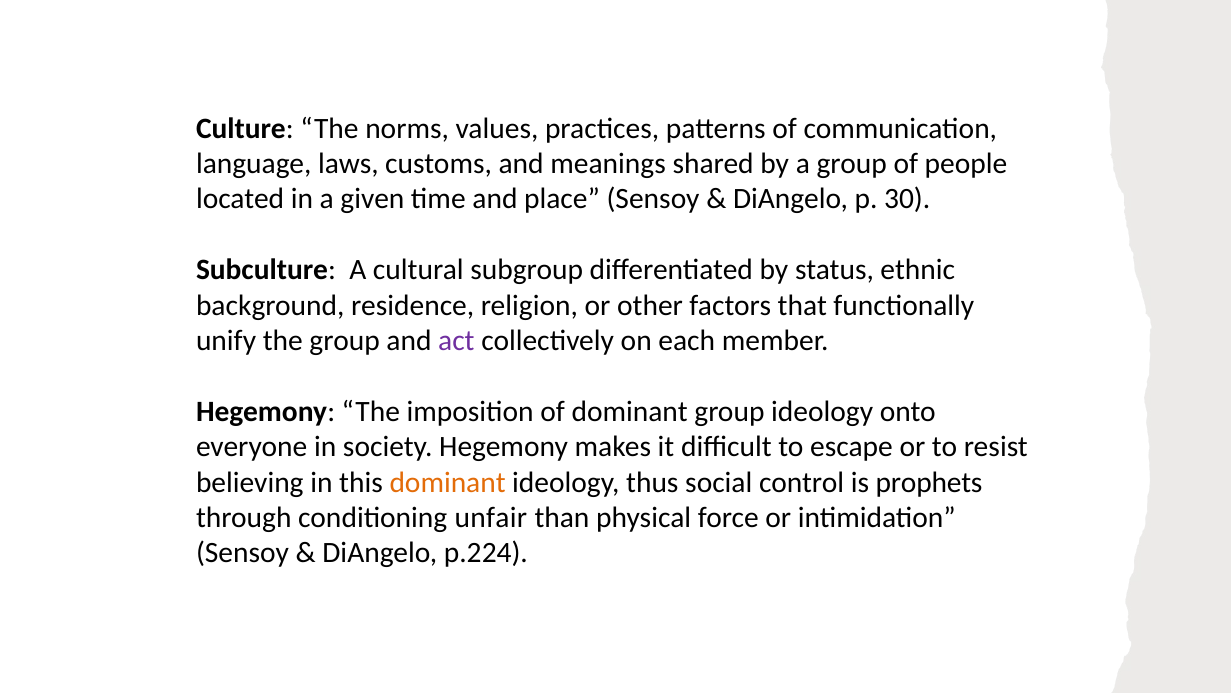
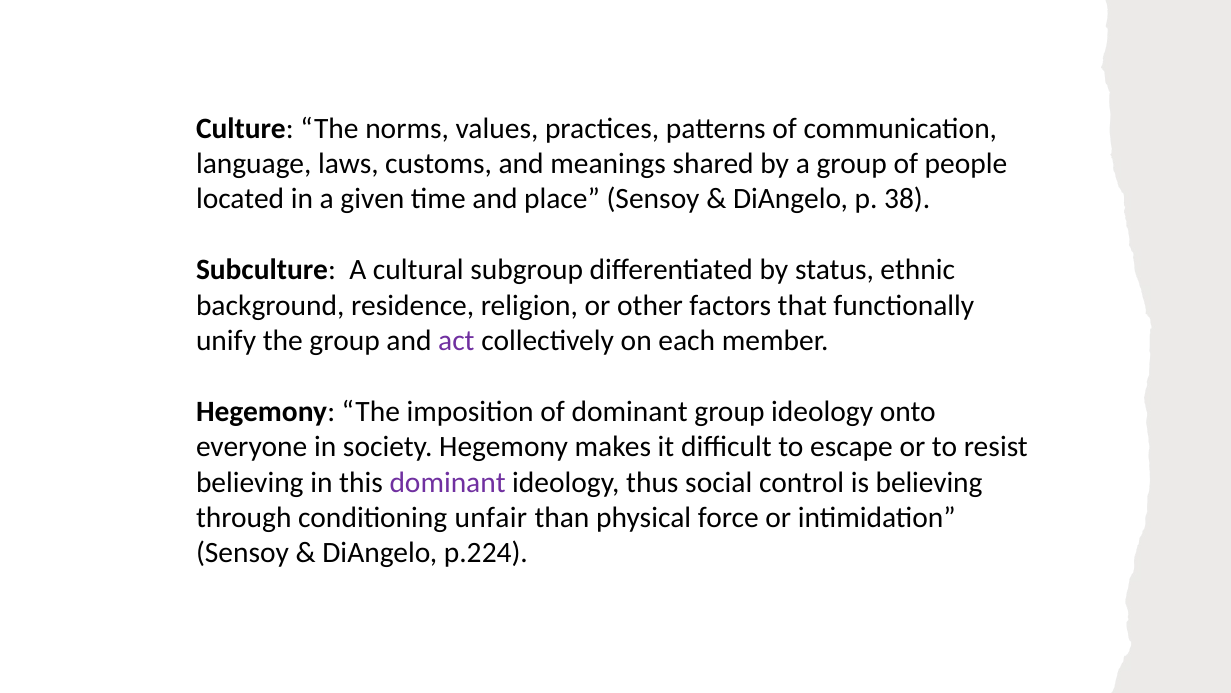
30: 30 -> 38
dominant at (448, 482) colour: orange -> purple
is prophets: prophets -> believing
